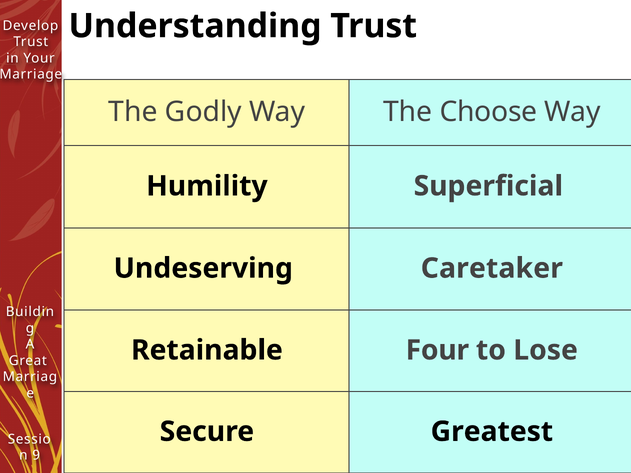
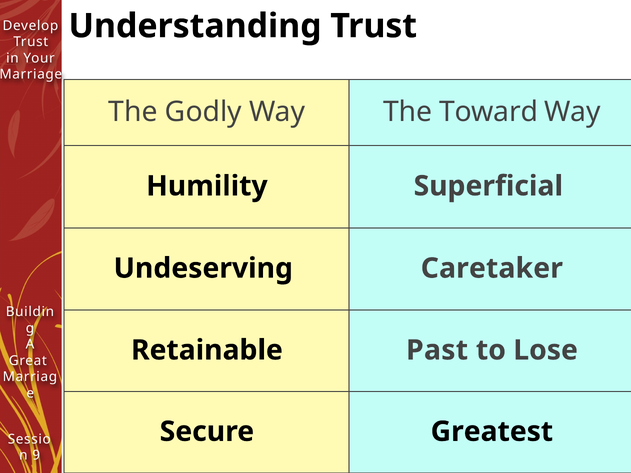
Choose: Choose -> Toward
Four: Four -> Past
